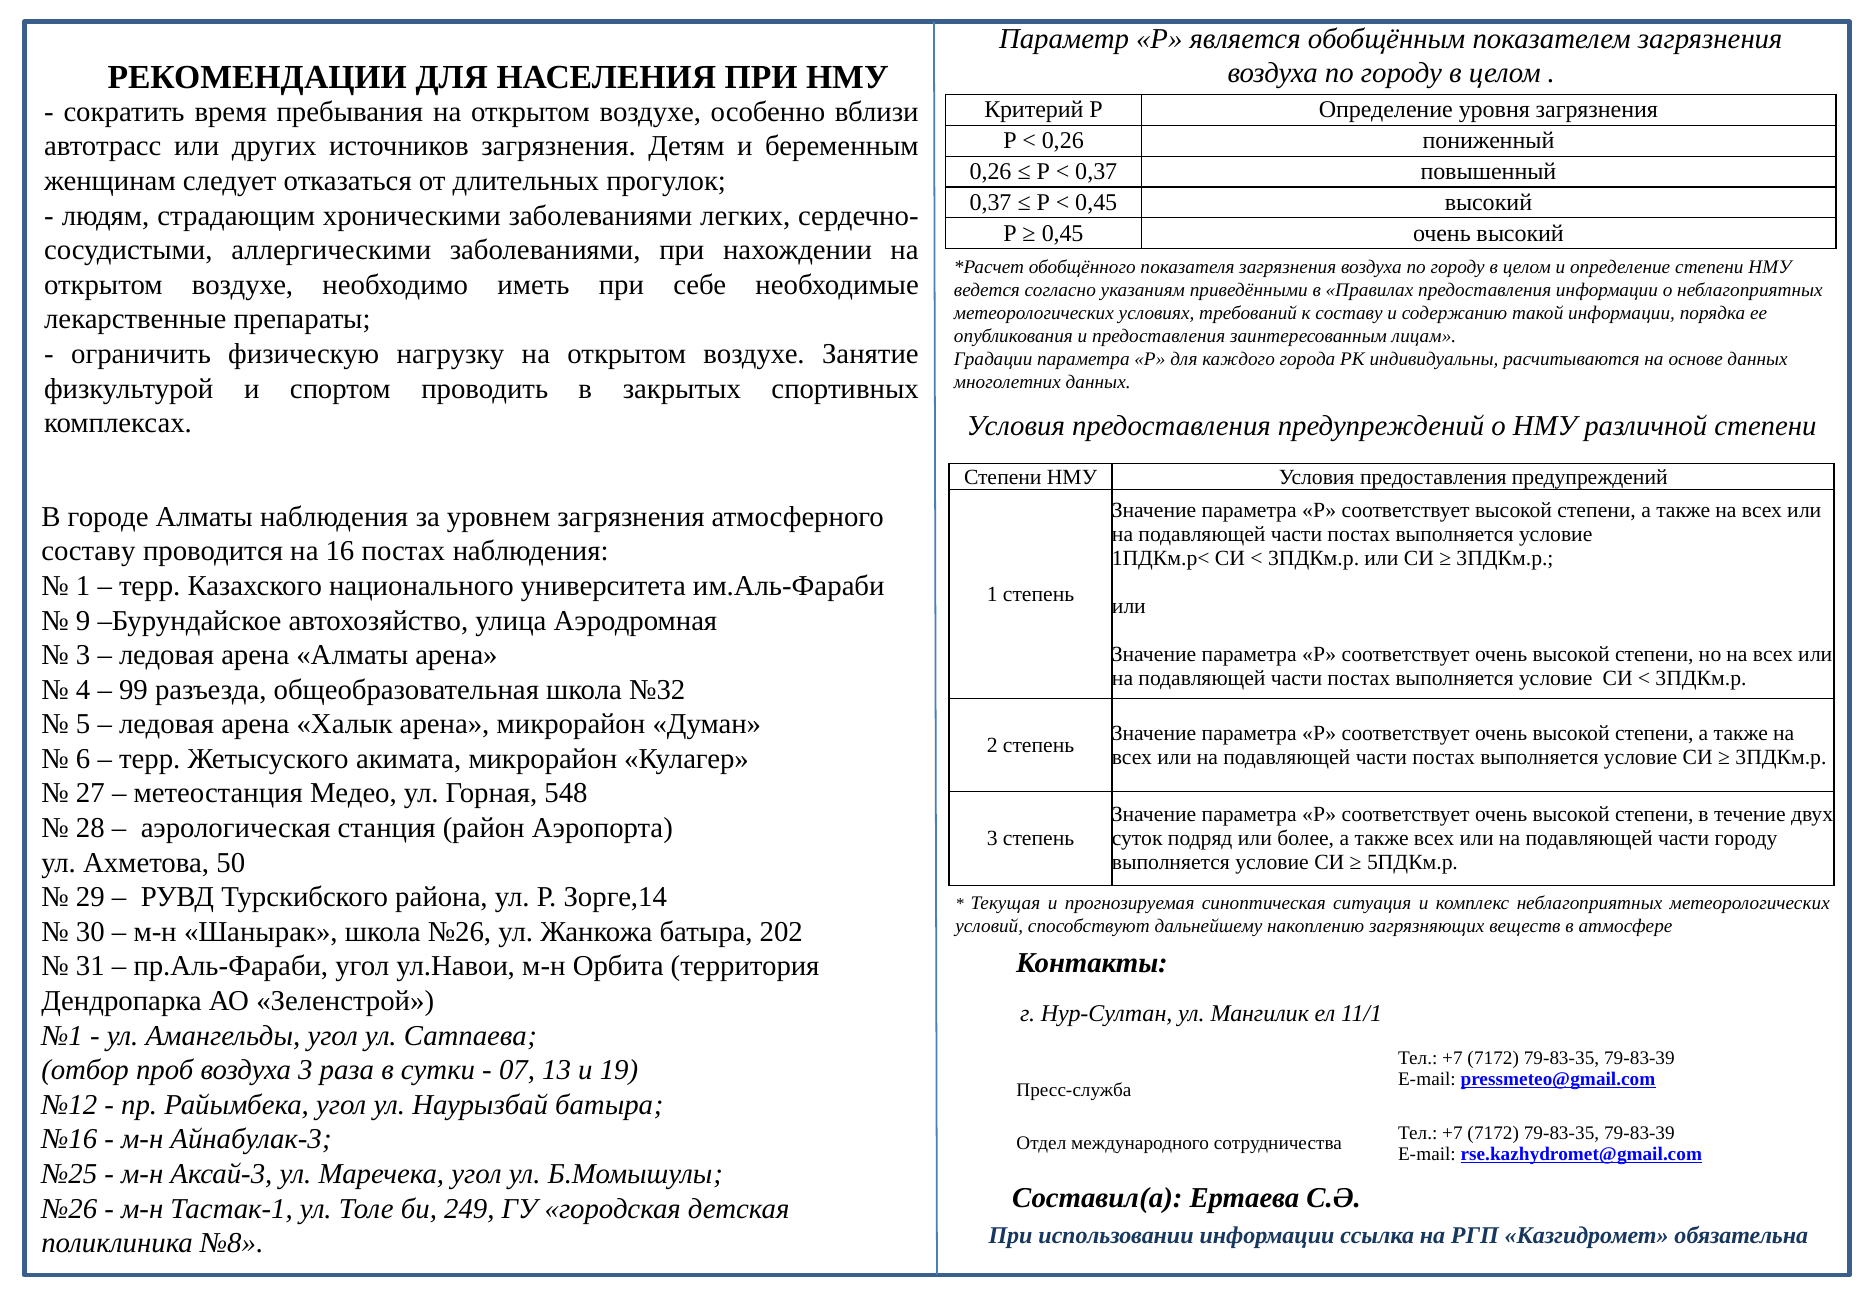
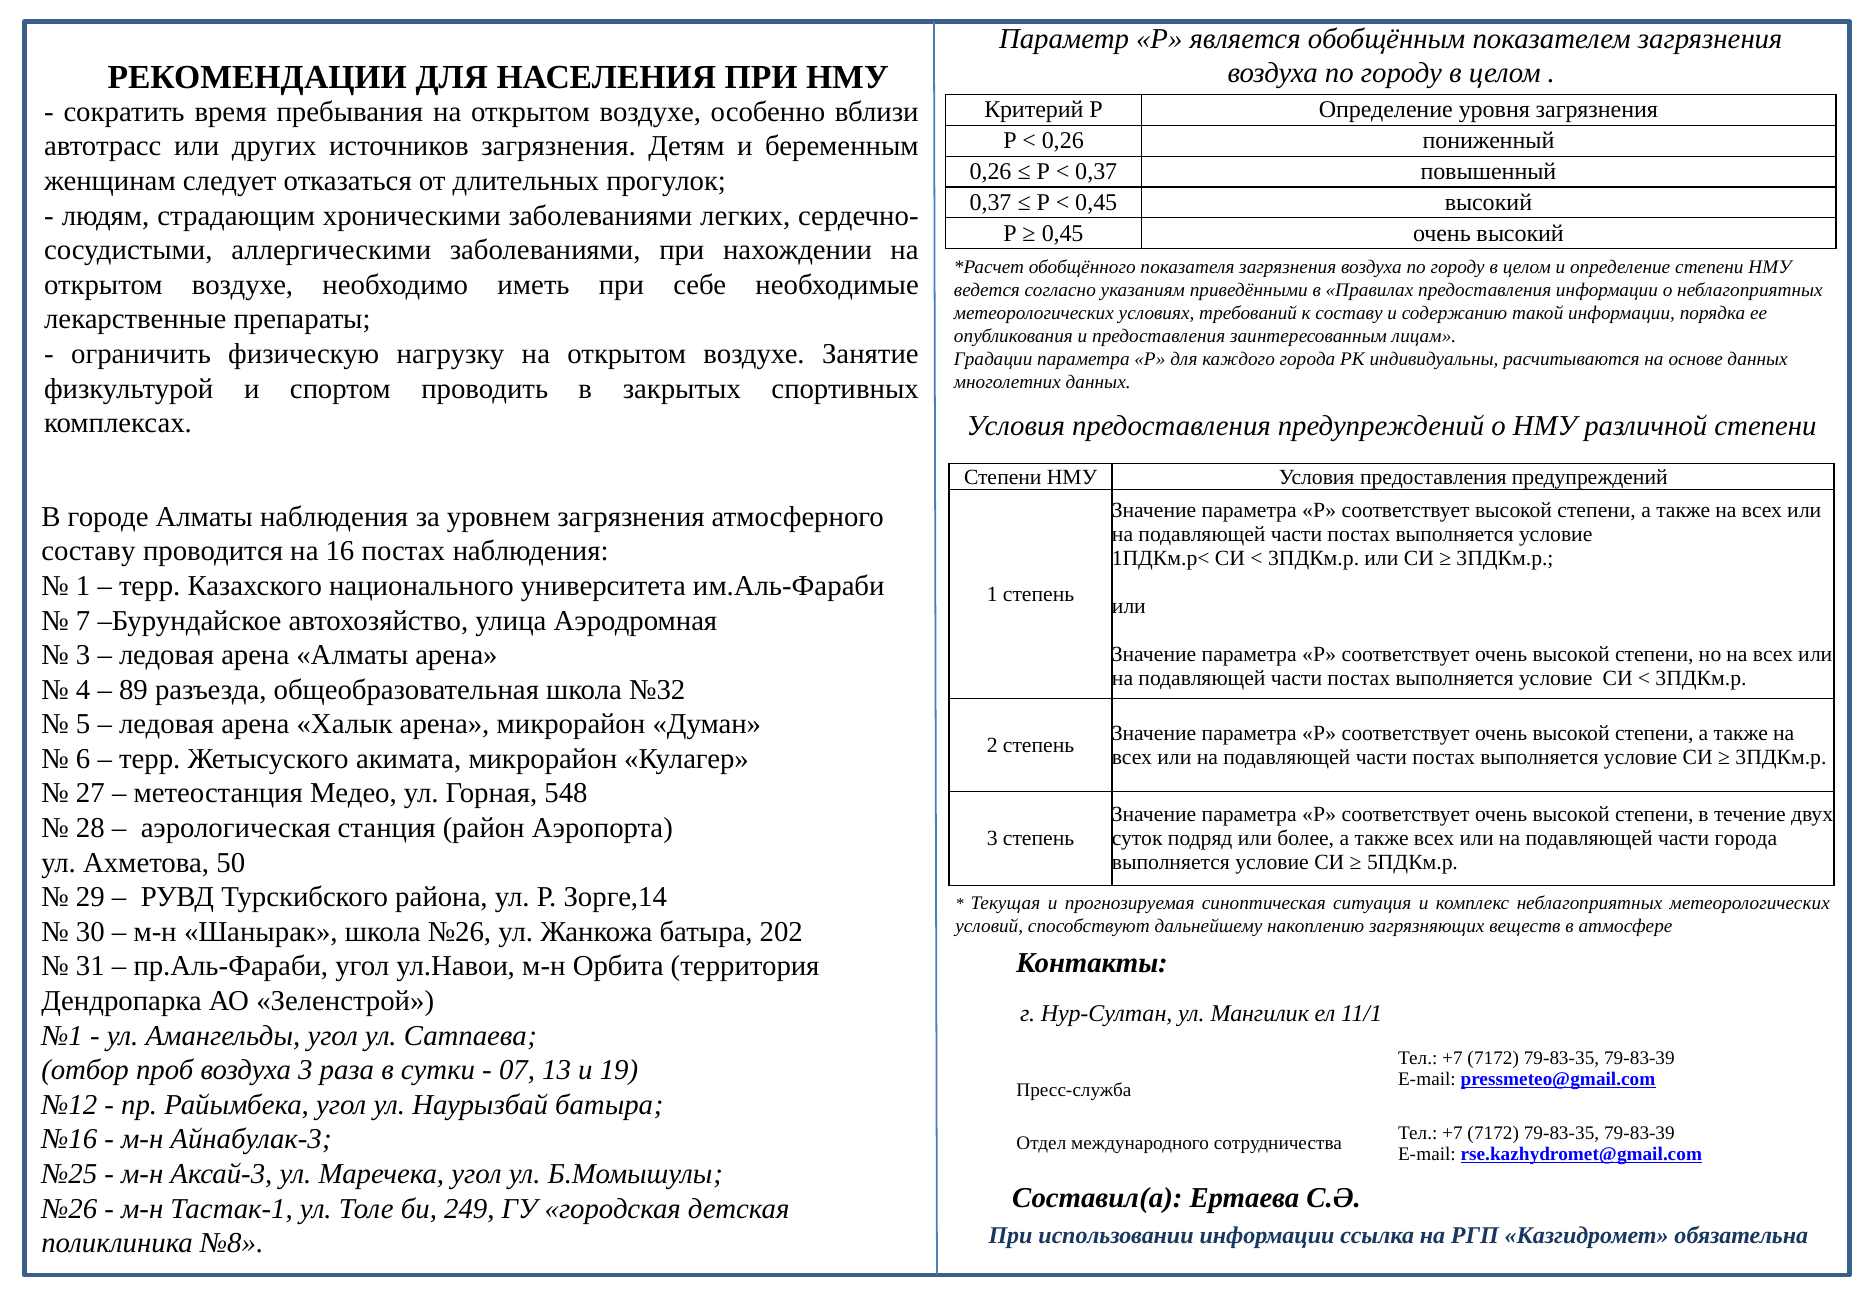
9: 9 -> 7
99: 99 -> 89
части городу: городу -> города
